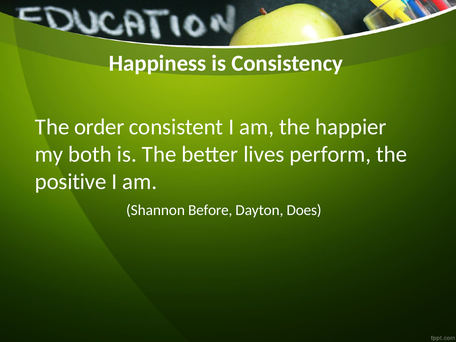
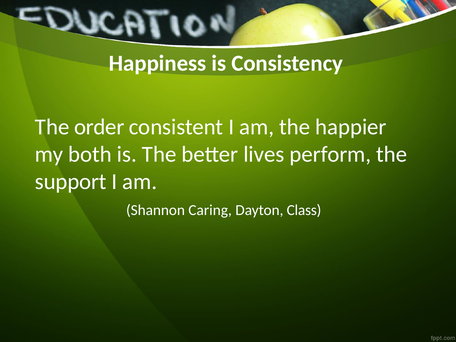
positive: positive -> support
Before: Before -> Caring
Does: Does -> Class
